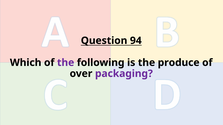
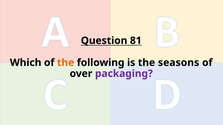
94: 94 -> 81
the at (66, 63) colour: purple -> orange
produce: produce -> seasons
